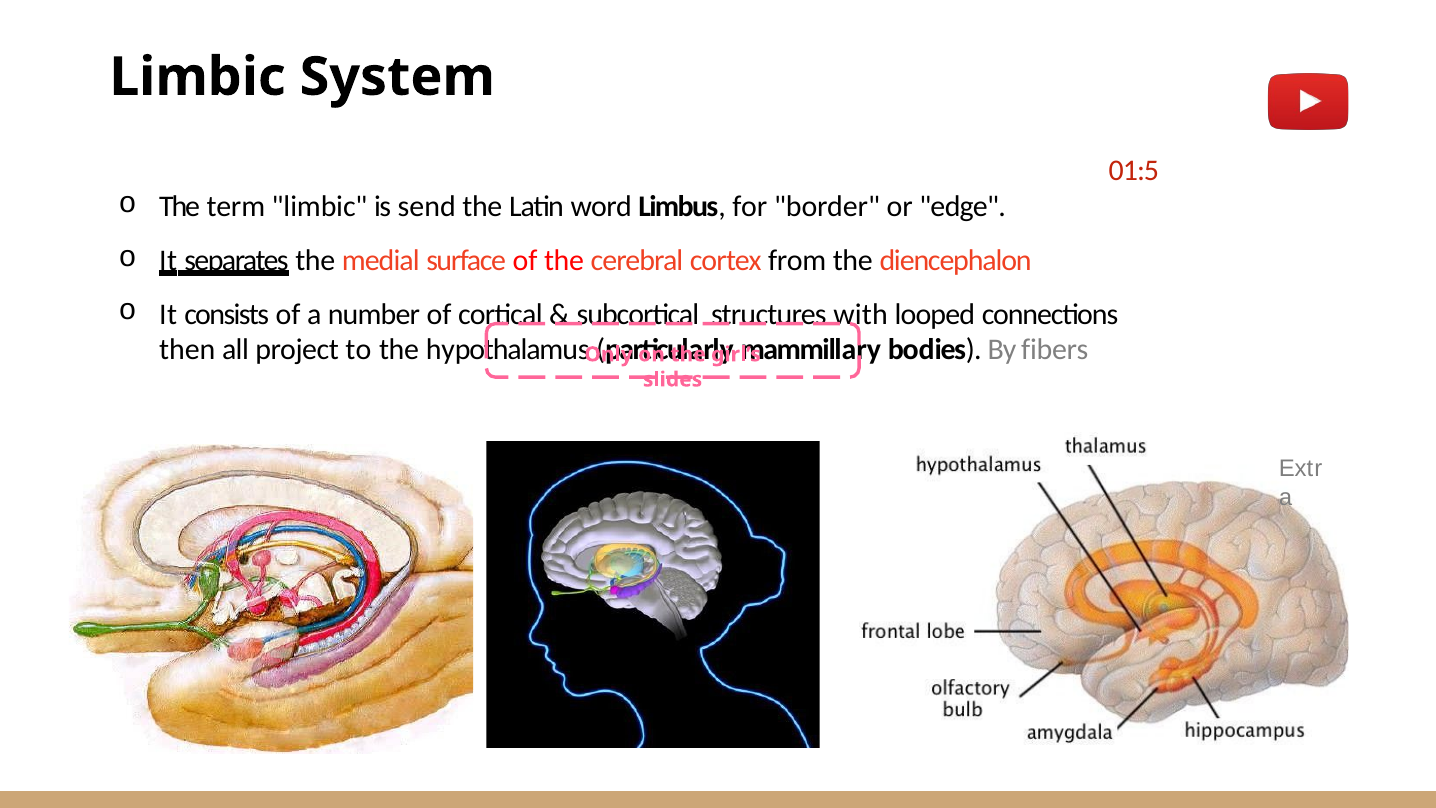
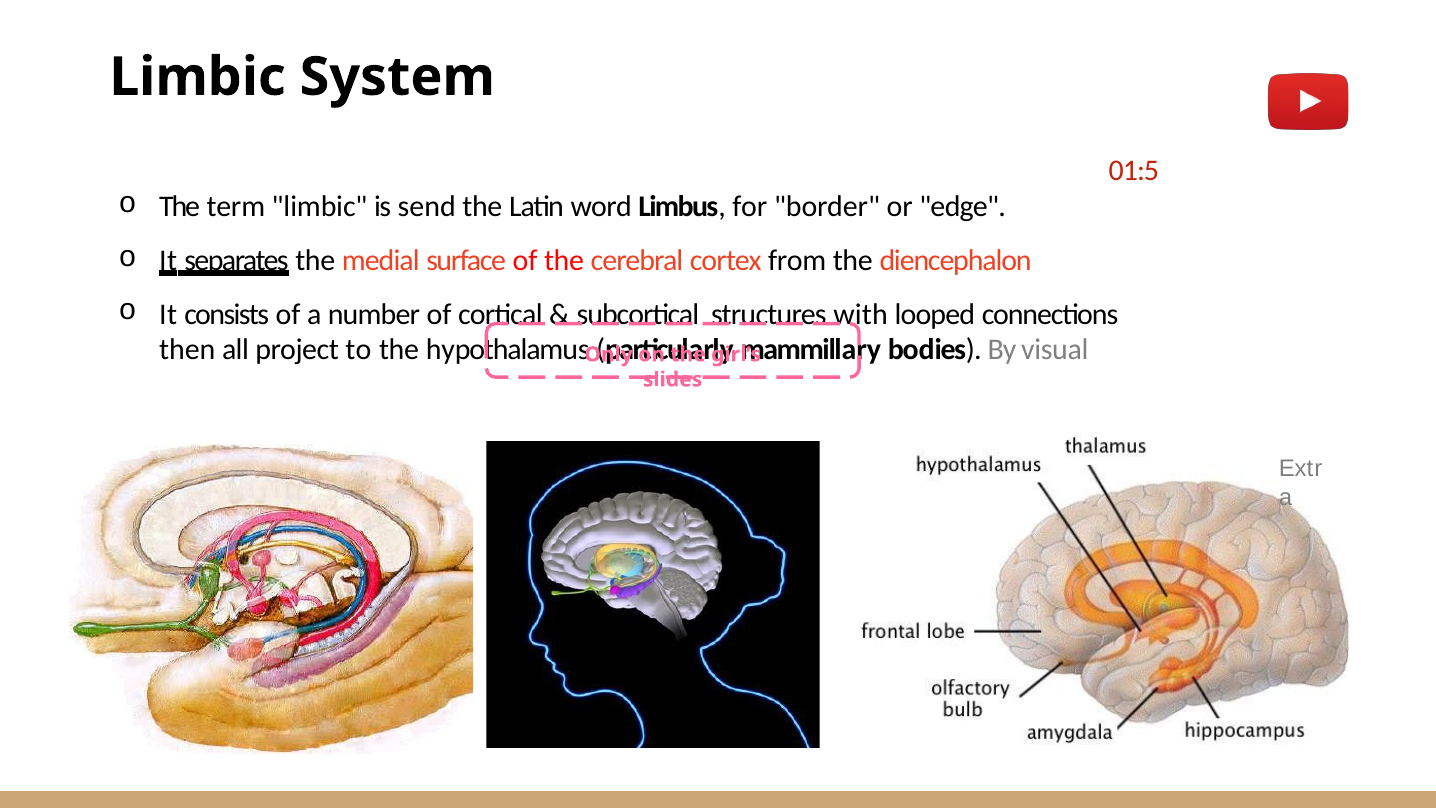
fibers: fibers -> visual
